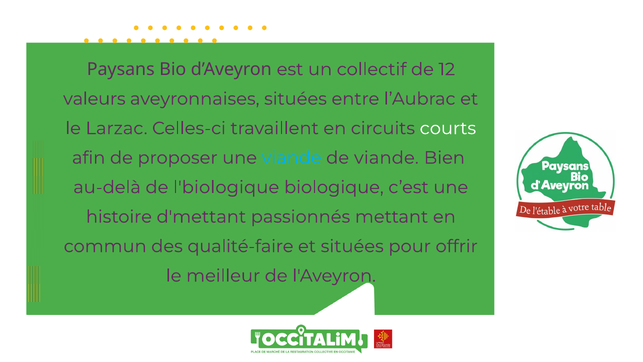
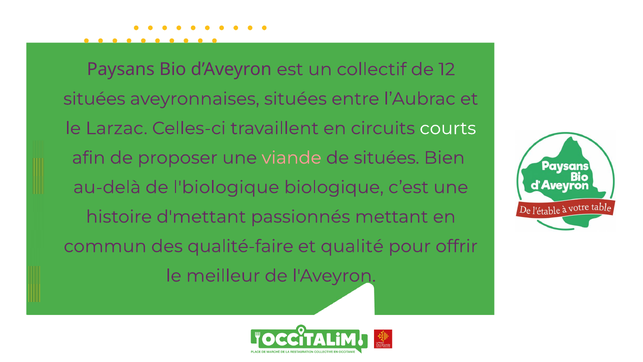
valeurs at (94, 99): valeurs -> situées
viande at (292, 158) colour: light blue -> pink
de viande: viande -> situées
et situées: situées -> qualité
